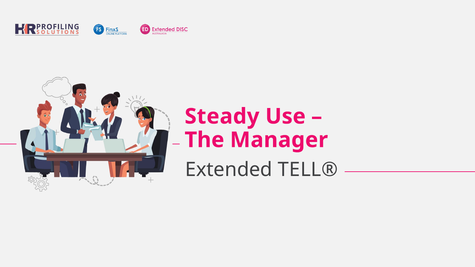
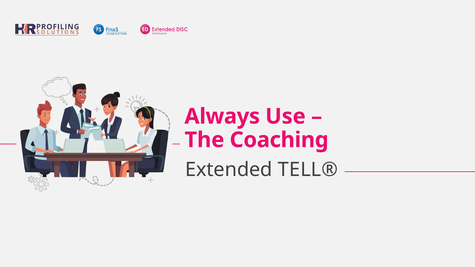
Steady: Steady -> Always
Manager: Manager -> Coaching
